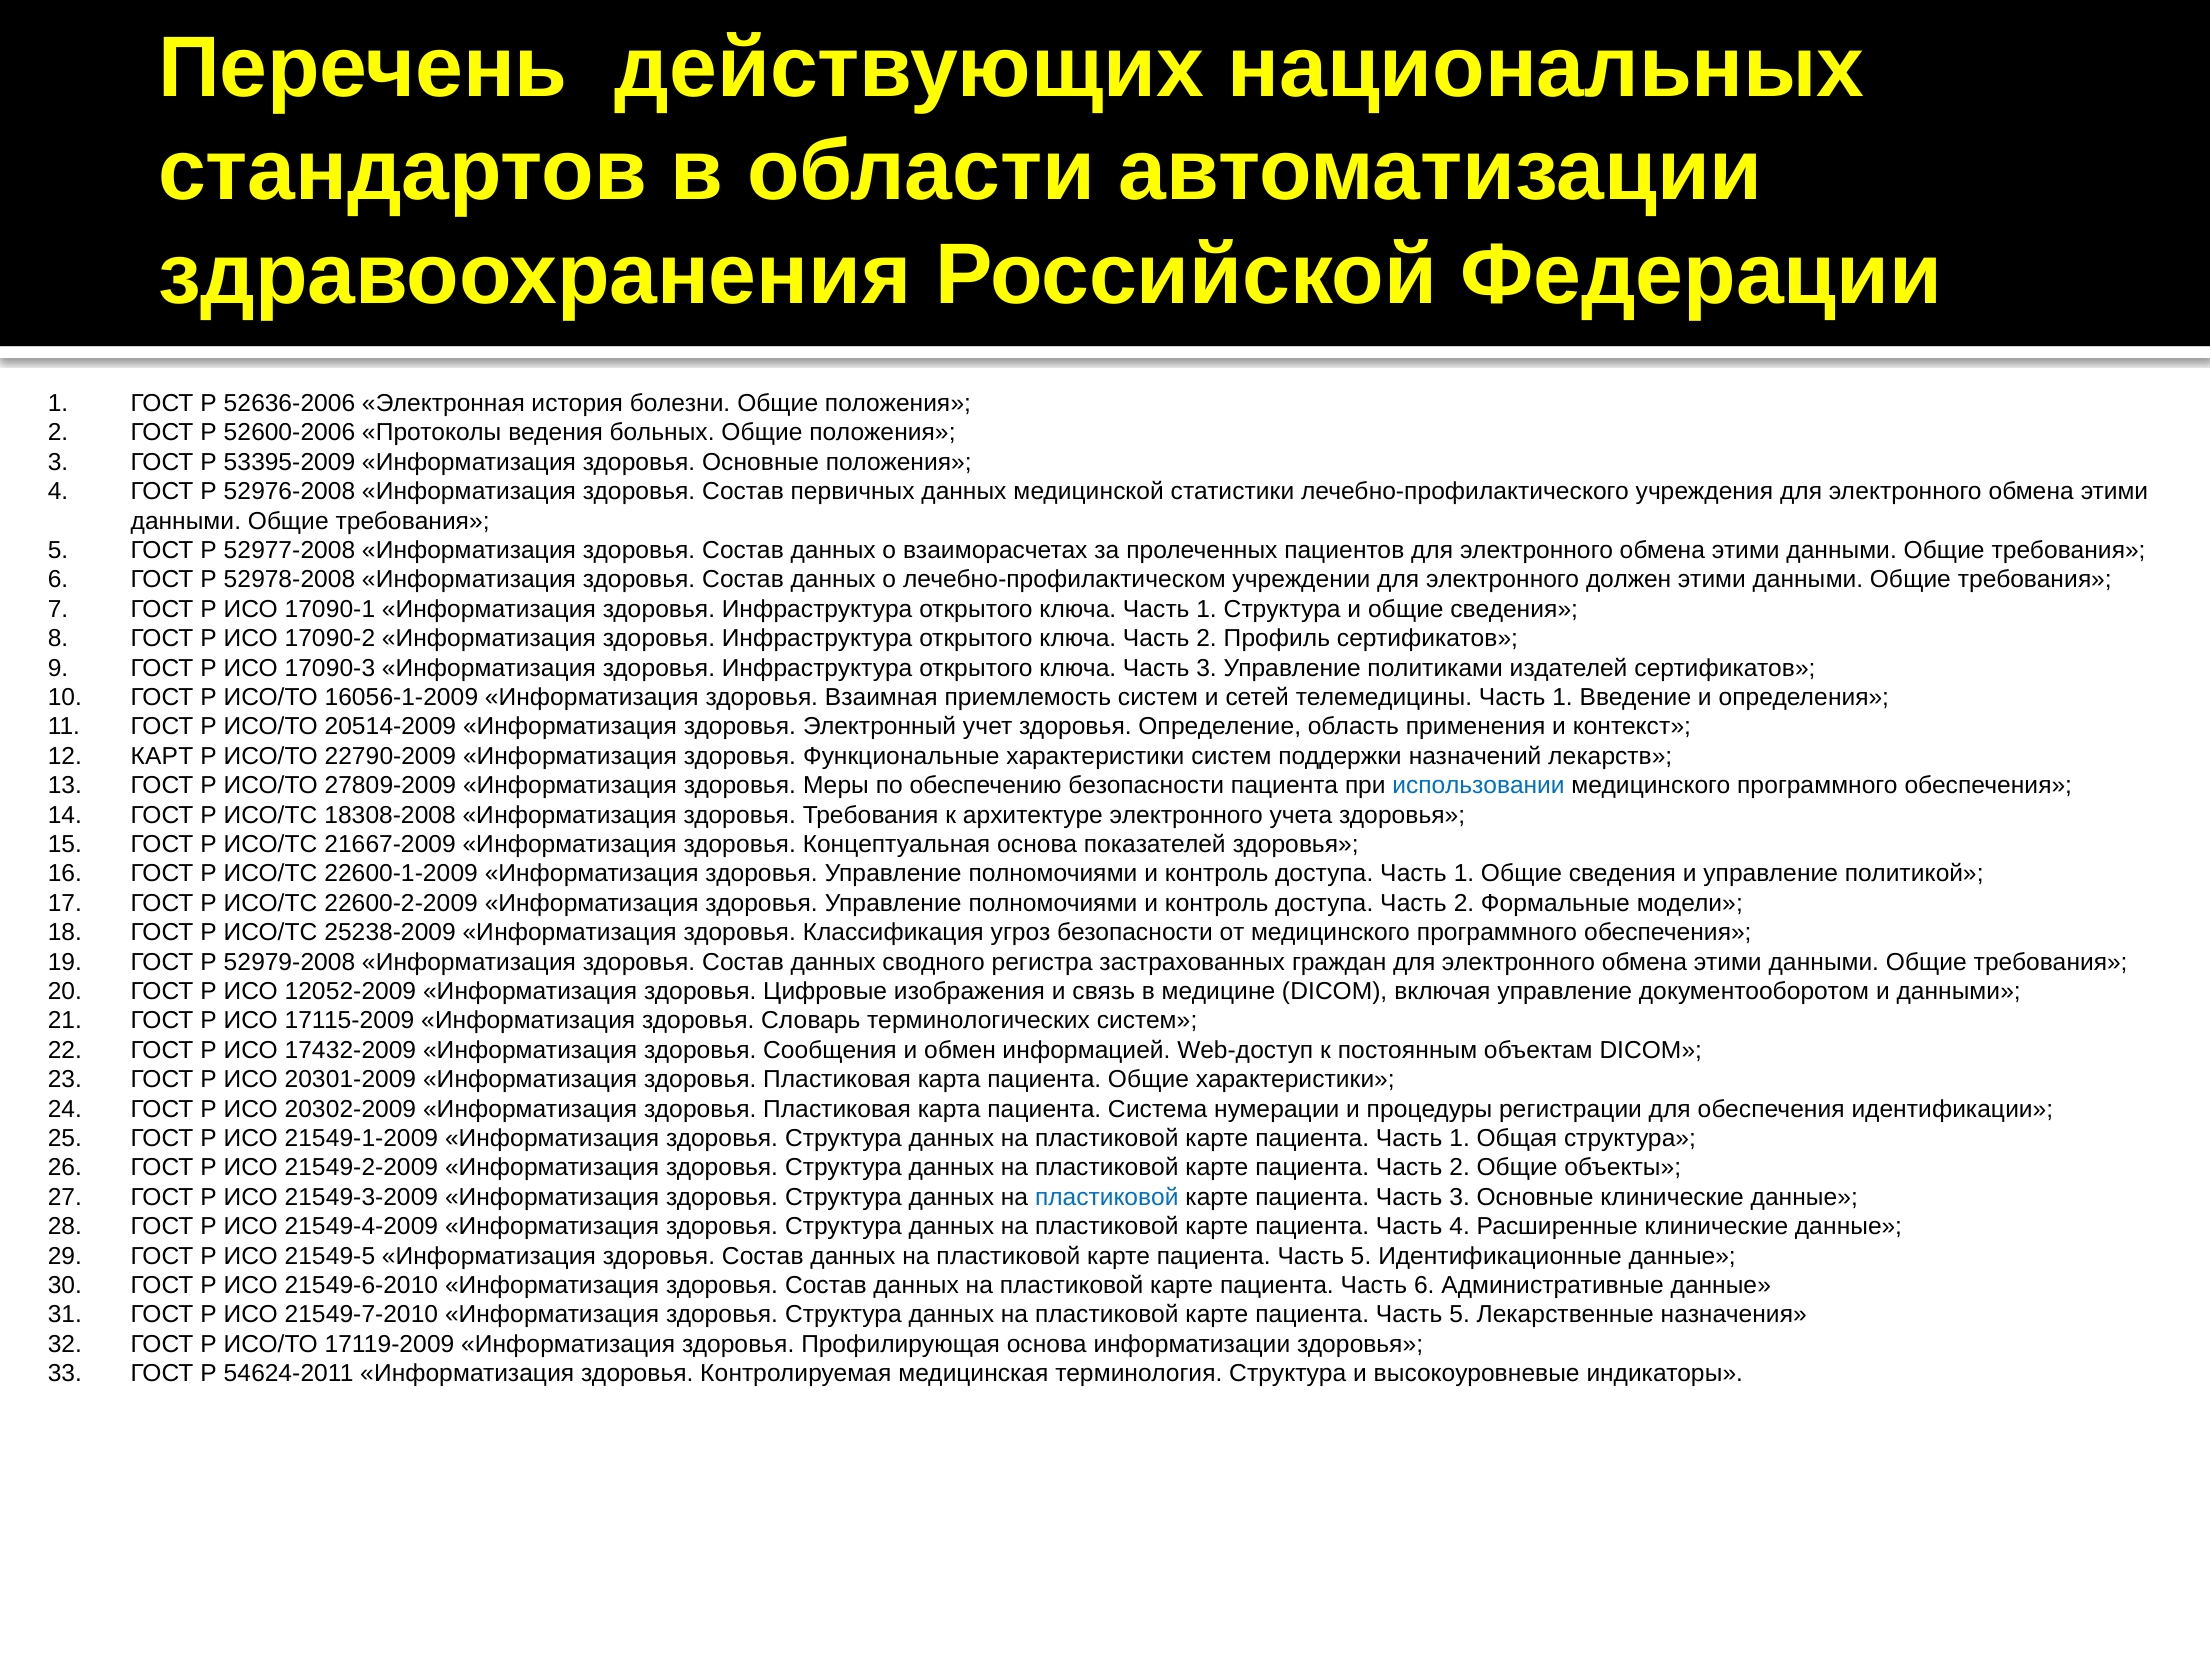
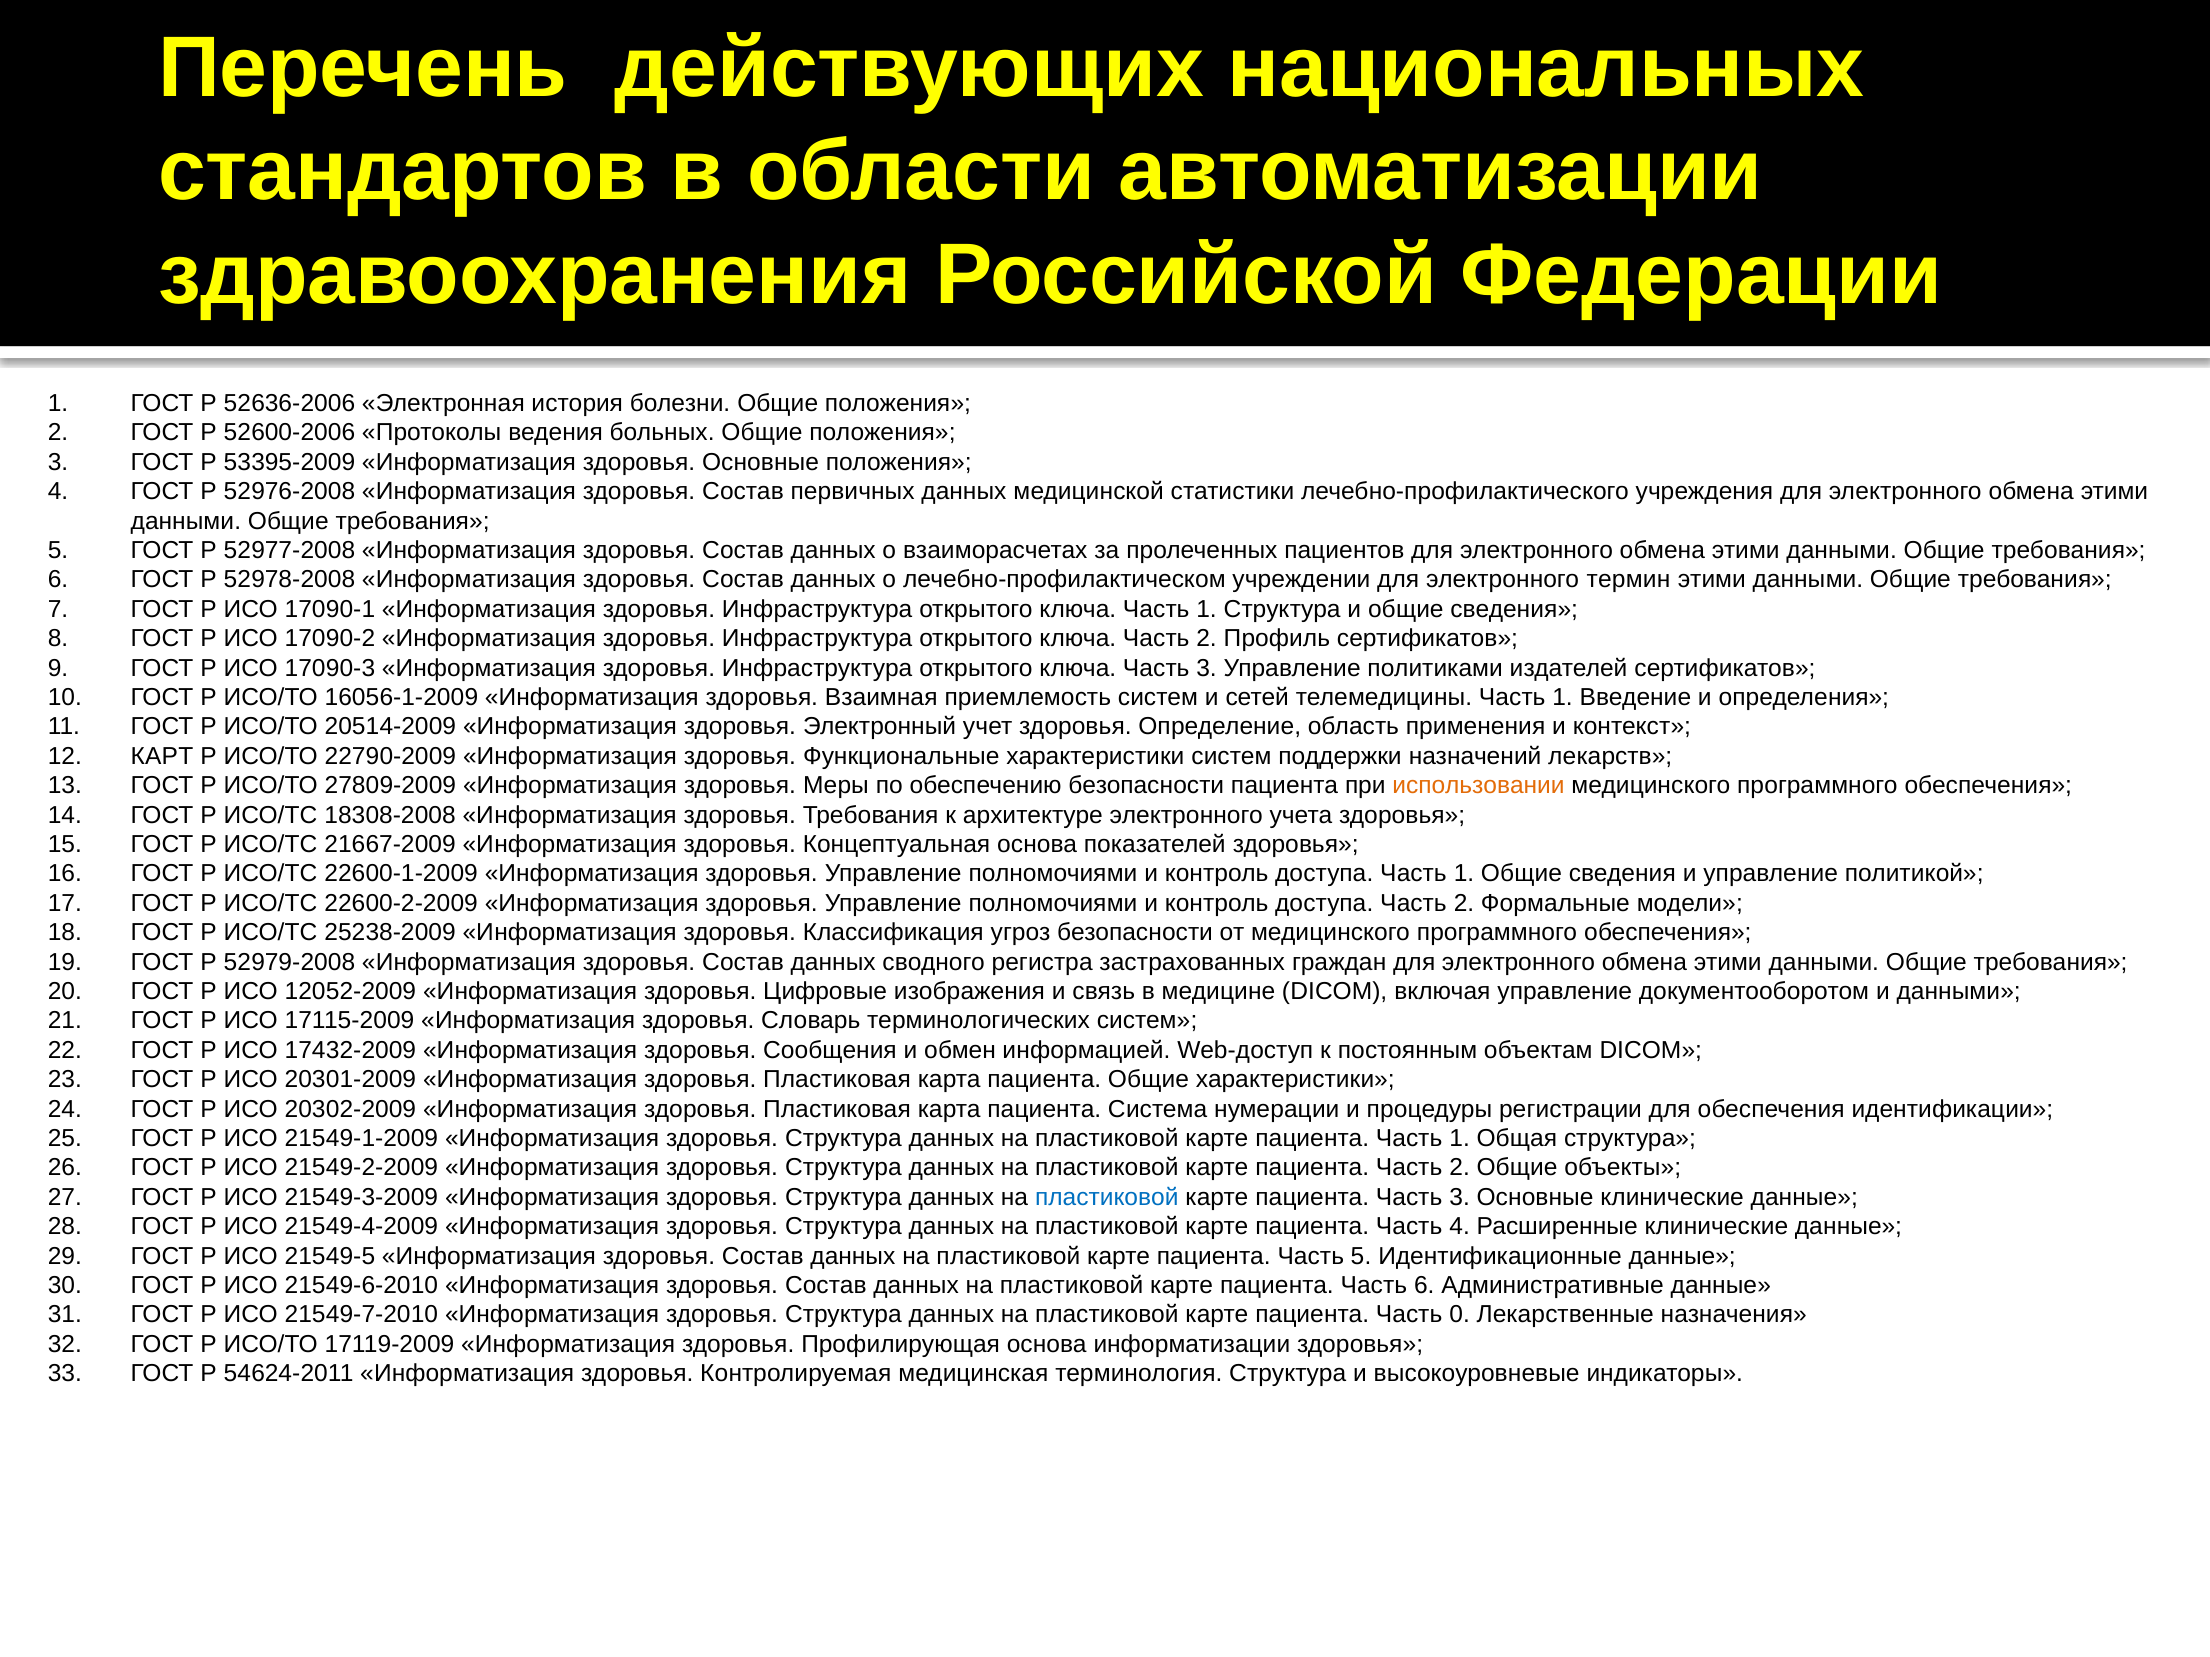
должен: должен -> термин
использовании colour: blue -> orange
5 at (1460, 1315): 5 -> 0
